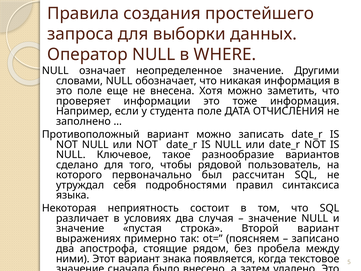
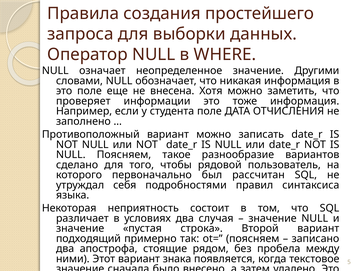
NULL Ключевое: Ключевое -> Поясняем
выражениях: выражениях -> подходящий
